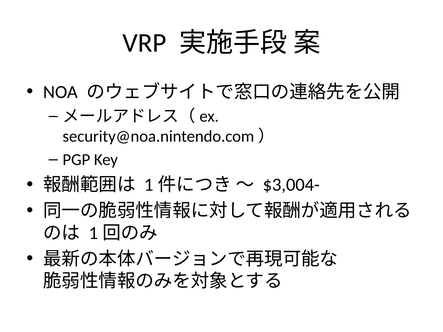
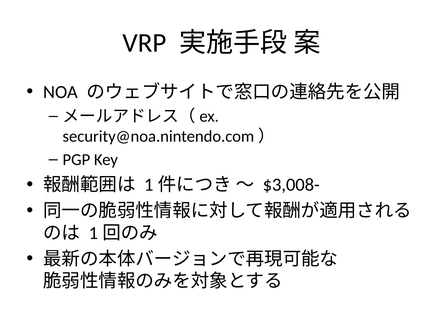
$3,004-: $3,004- -> $3,008-
